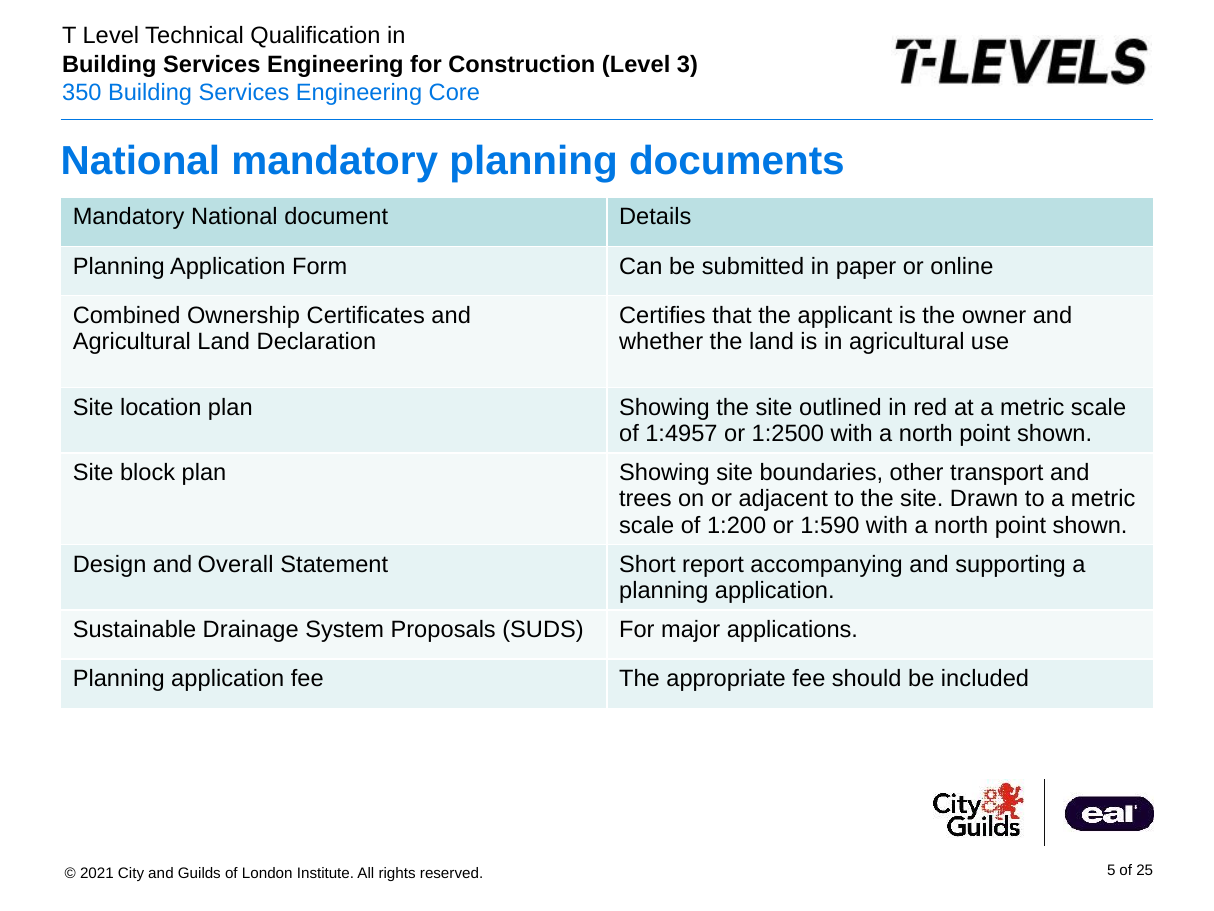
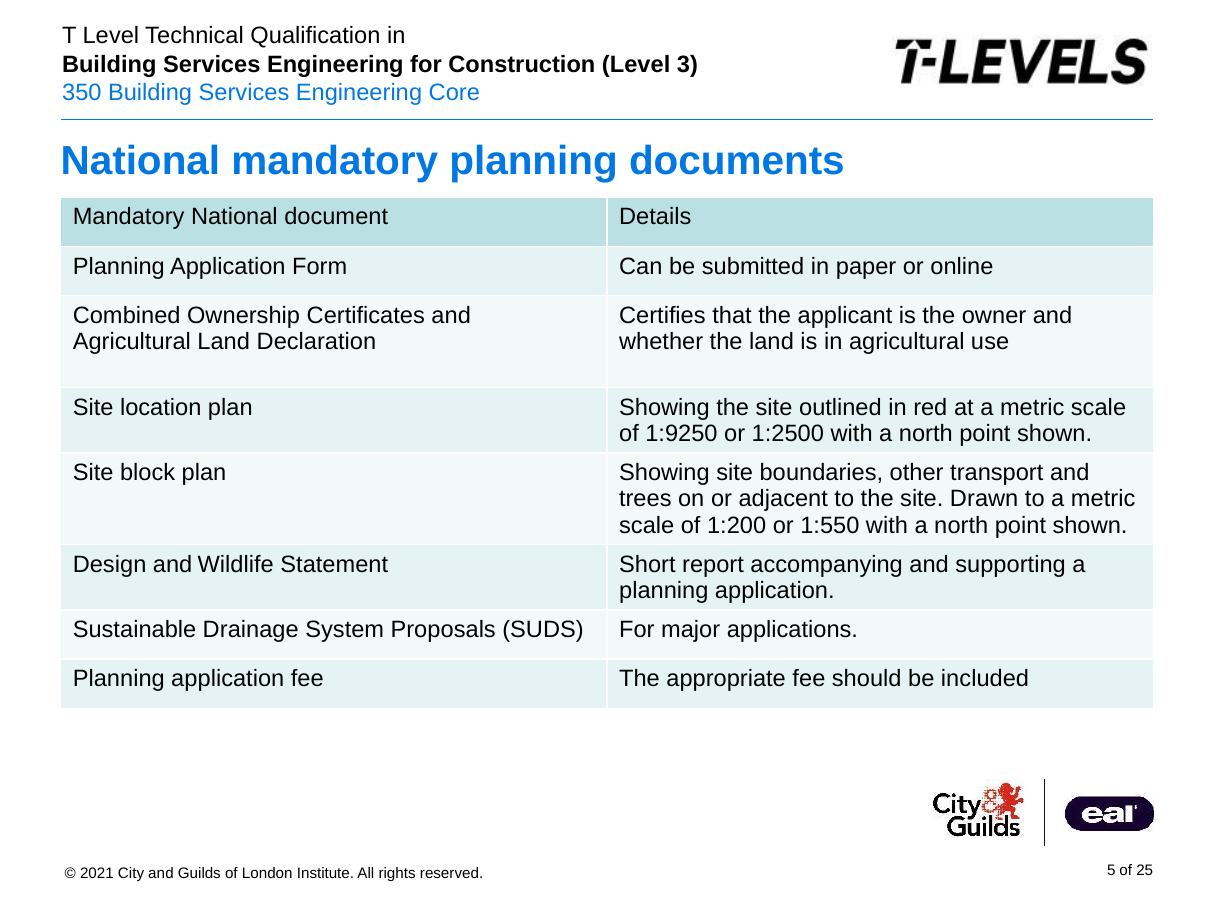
1:4957: 1:4957 -> 1:9250
1:590: 1:590 -> 1:550
Overall: Overall -> Wildlife
